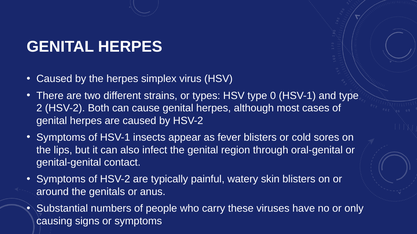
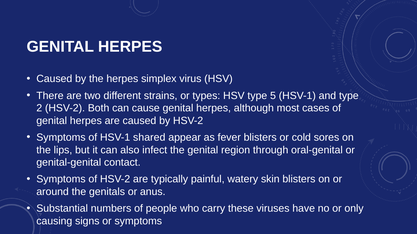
0: 0 -> 5
insects: insects -> shared
